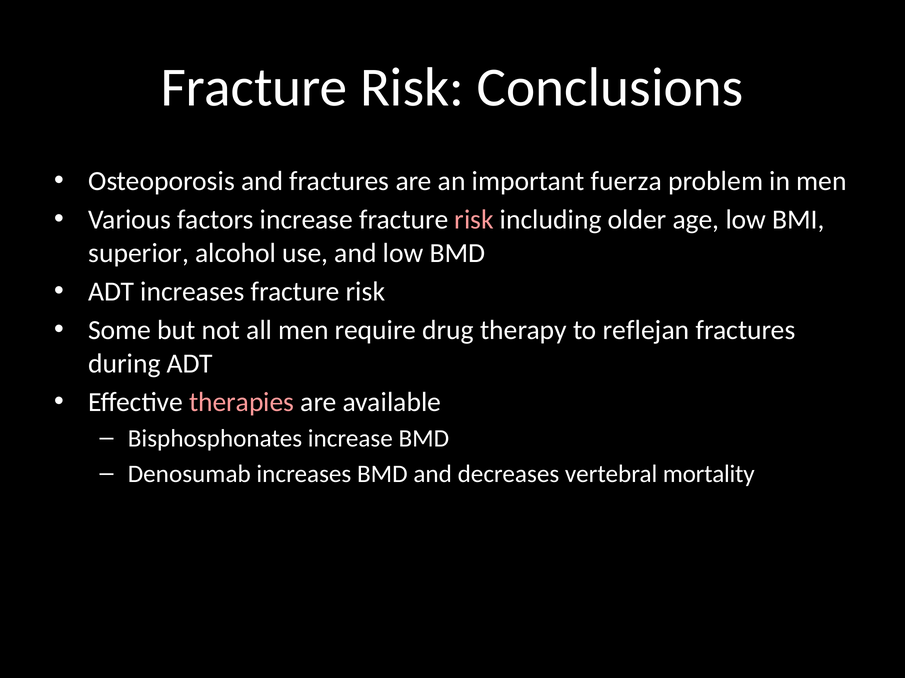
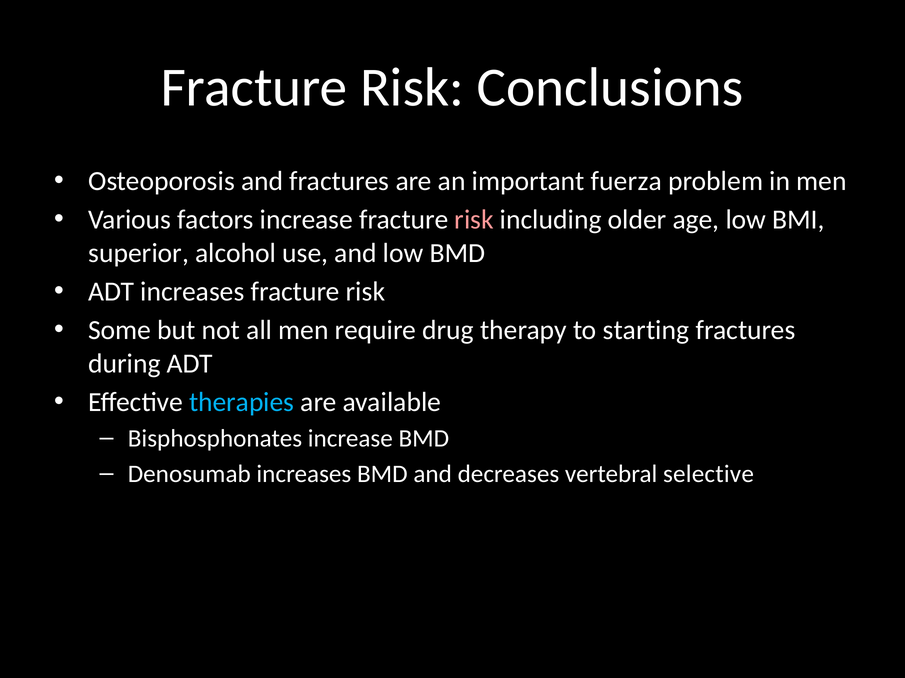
reflejan: reflejan -> starting
therapies colour: pink -> light blue
mortality: mortality -> selective
